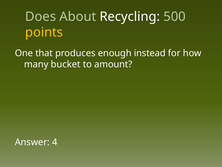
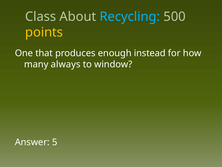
Does: Does -> Class
Recycling colour: white -> light blue
bucket: bucket -> always
amount: amount -> window
4: 4 -> 5
